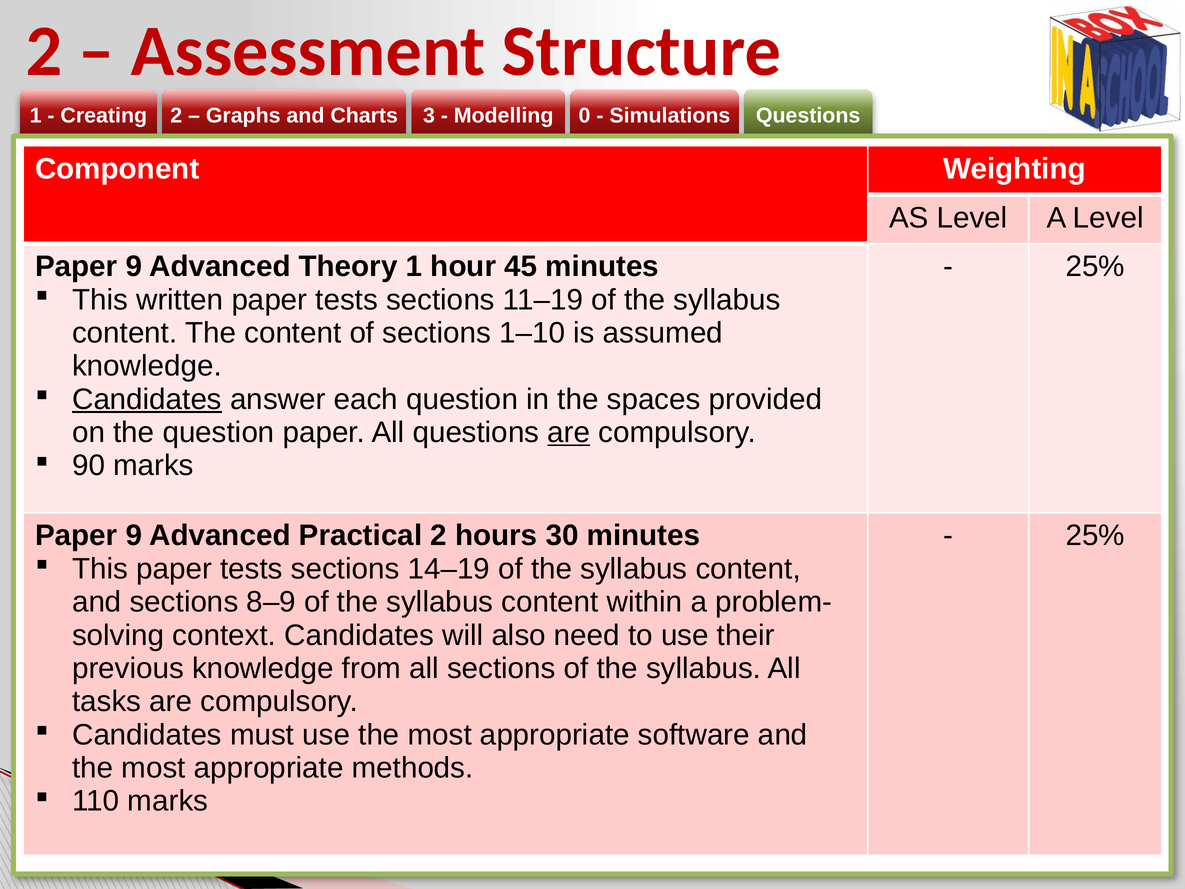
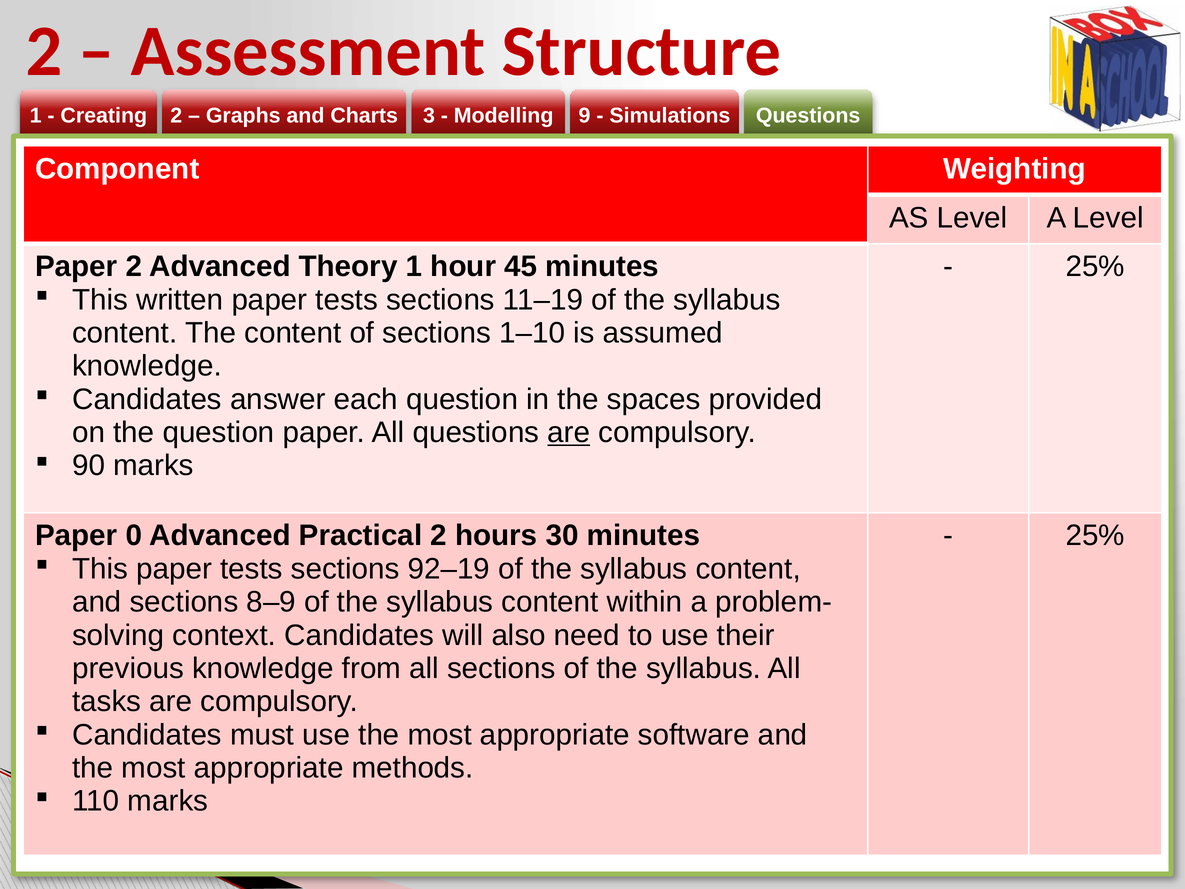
0: 0 -> 9
9 at (134, 267): 9 -> 2
Candidates at (147, 399) underline: present -> none
9 at (134, 536): 9 -> 0
14–19: 14–19 -> 92–19
